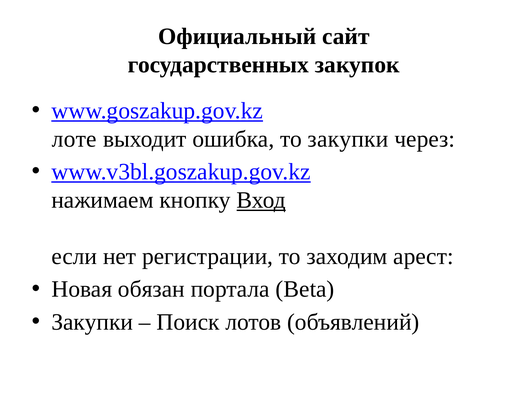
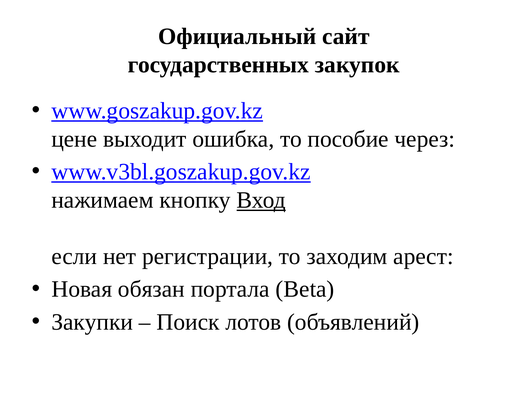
лоте: лоте -> цене
то закупки: закупки -> пособие
